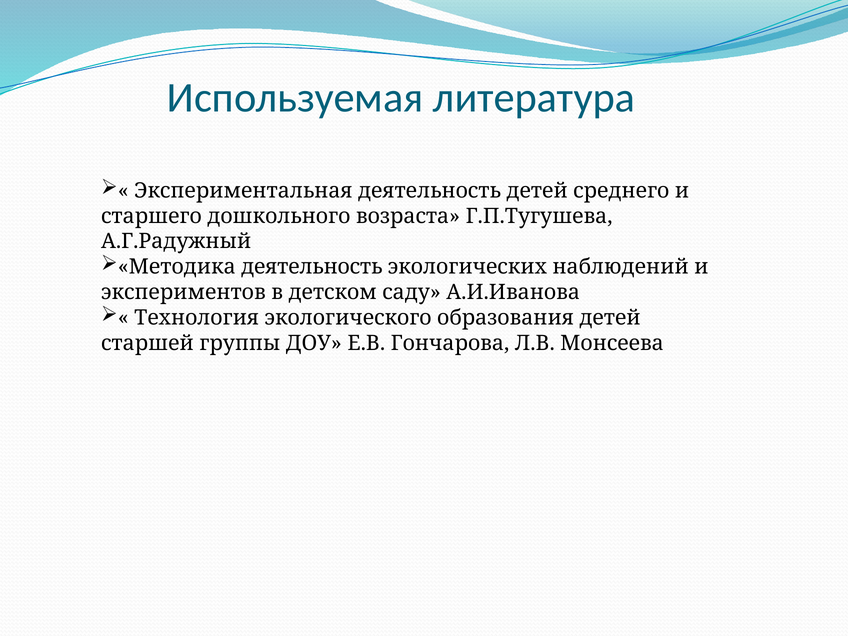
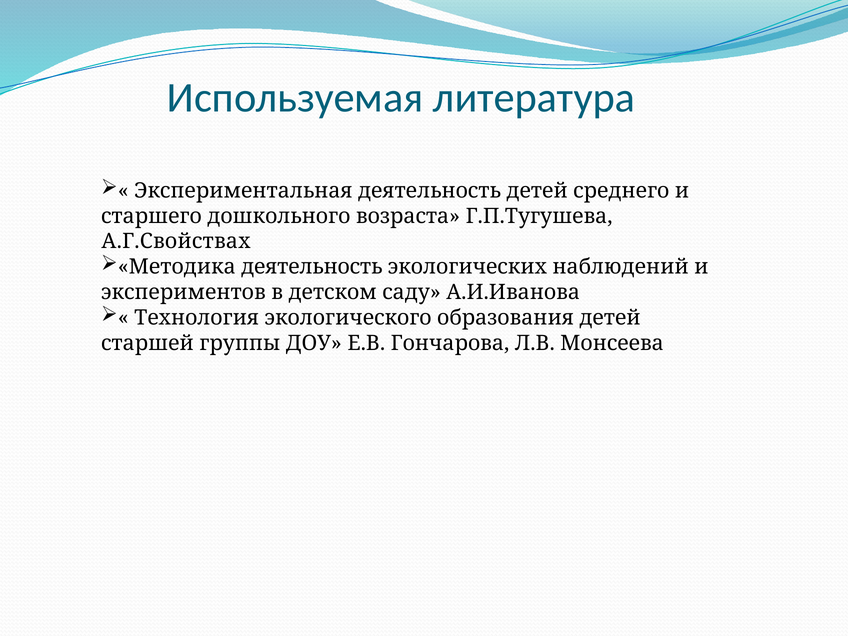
А.Г.Радужный: А.Г.Радужный -> А.Г.Свойствах
